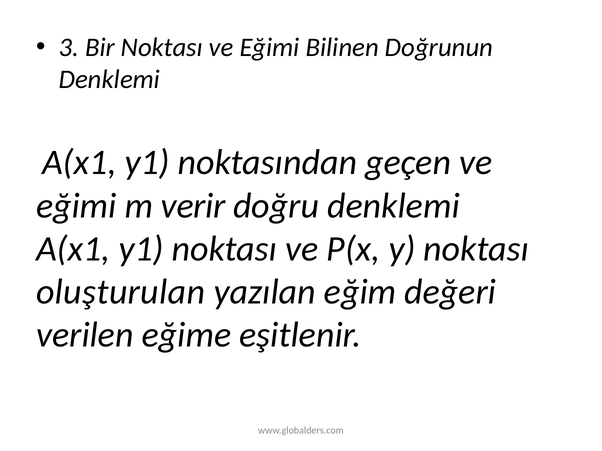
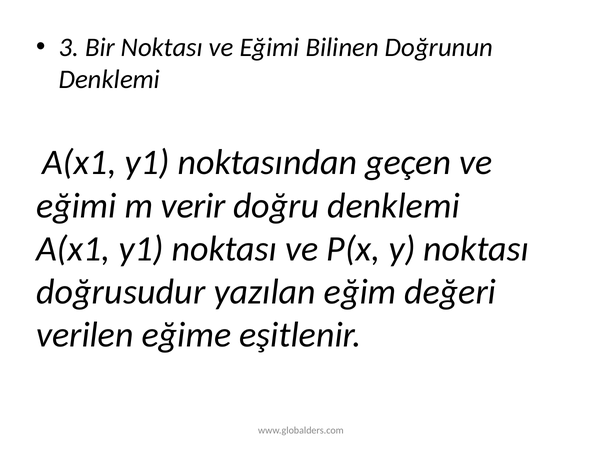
oluşturulan: oluşturulan -> doğrusudur
